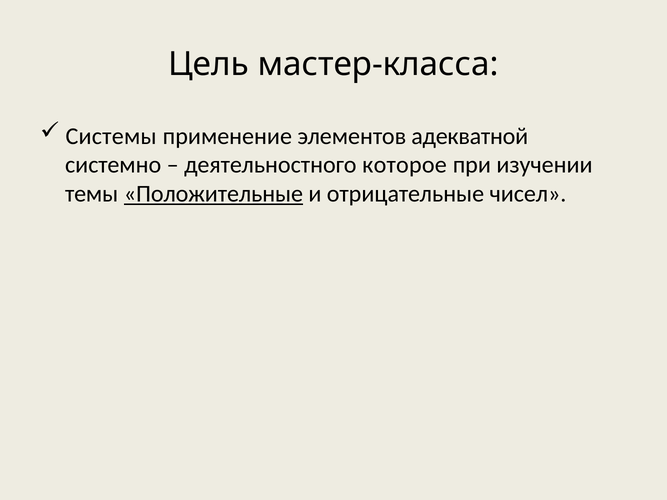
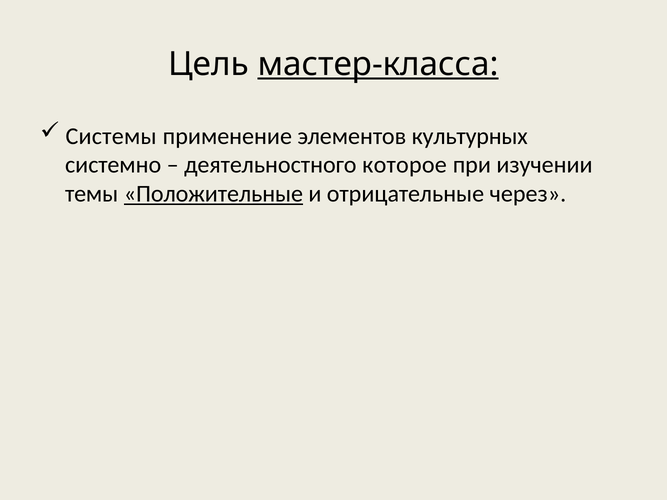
мастер-класса underline: none -> present
адекватной: адекватной -> культурных
чисел: чисел -> через
